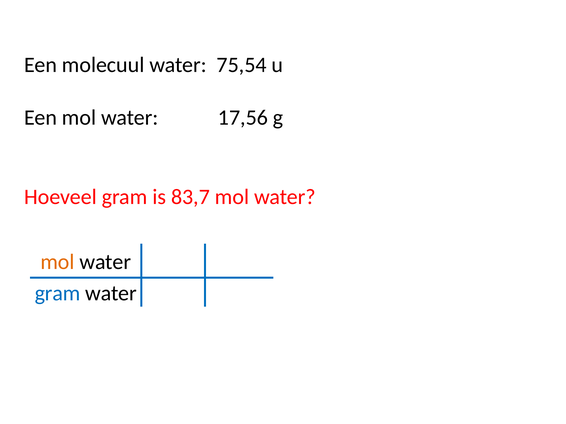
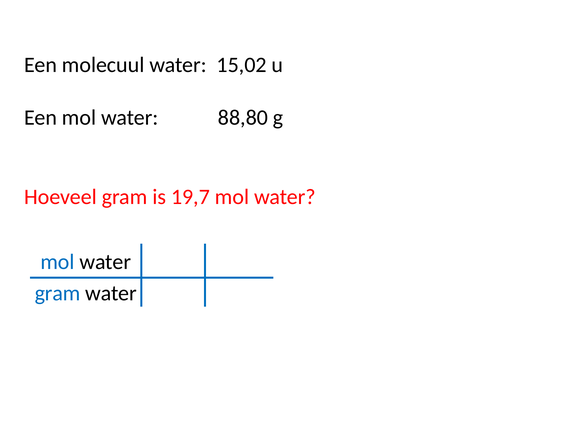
75,54: 75,54 -> 15,02
17,56: 17,56 -> 88,80
83,7: 83,7 -> 19,7
mol at (57, 262) colour: orange -> blue
